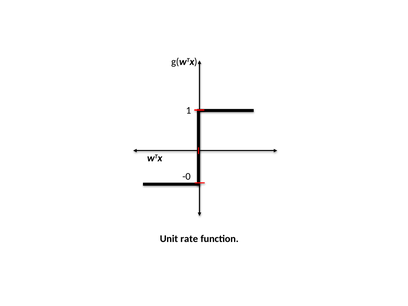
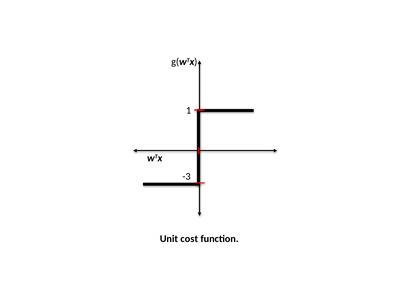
-0: -0 -> -3
rate: rate -> cost
